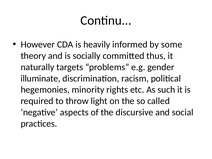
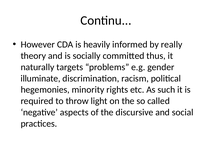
some: some -> really
